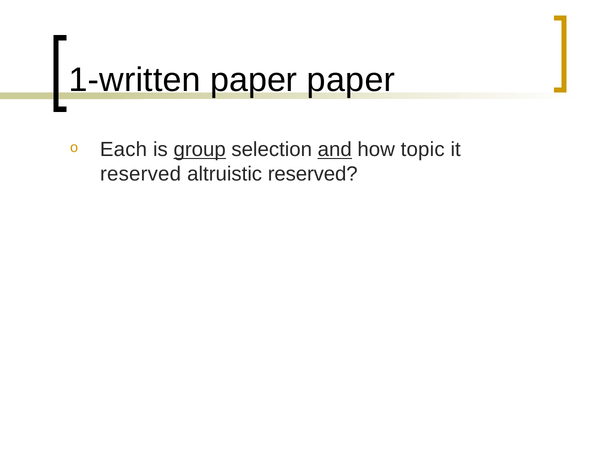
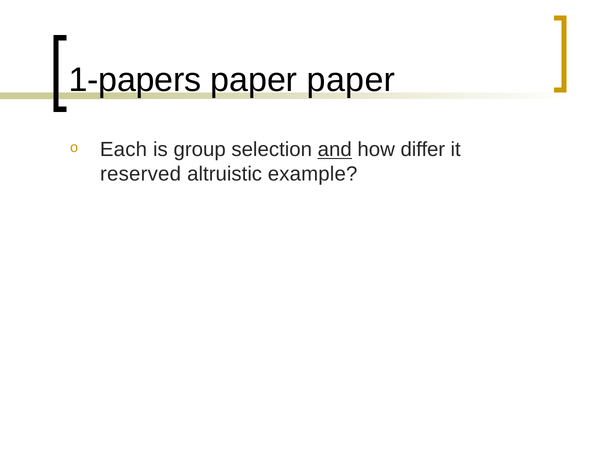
1-written: 1-written -> 1-papers
group underline: present -> none
topic: topic -> differ
altruistic reserved: reserved -> example
